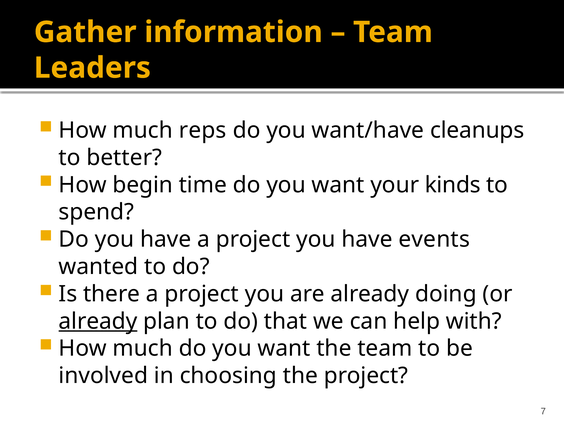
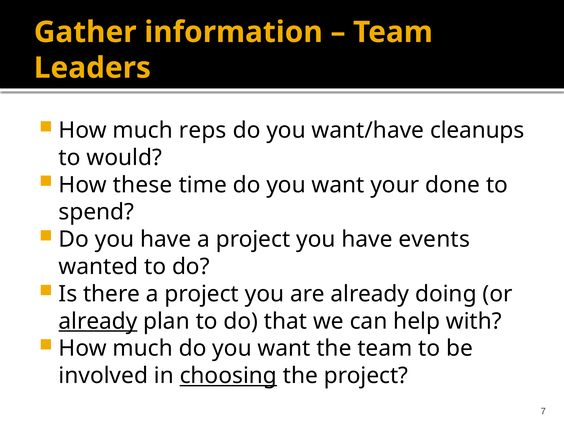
better: better -> would
begin: begin -> these
kinds: kinds -> done
choosing underline: none -> present
